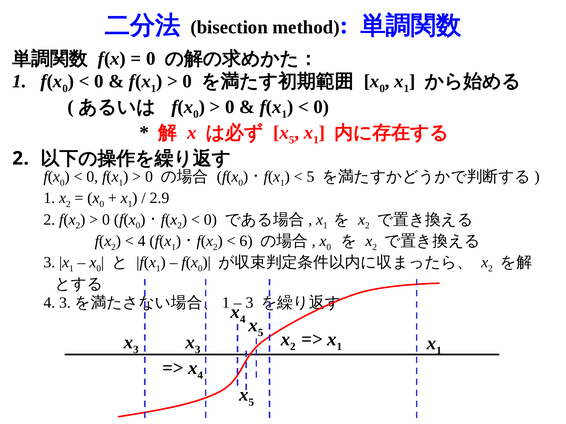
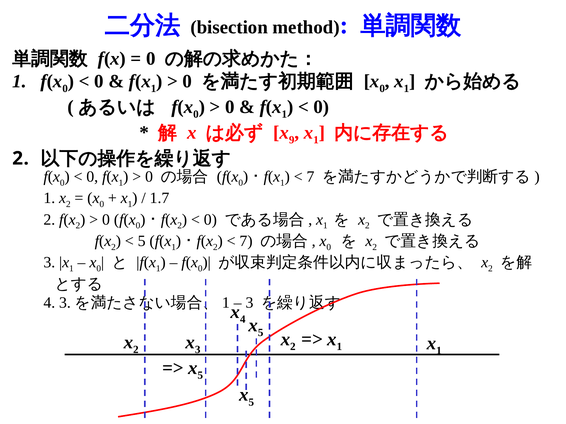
5 at (292, 140): 5 -> 9
5 at (311, 177): 5 -> 7
2.9: 2.9 -> 1.7
4 at (142, 241): 4 -> 5
6 at (246, 241): 6 -> 7
3 at (136, 350): 3 -> 2
4 at (200, 376): 4 -> 5
